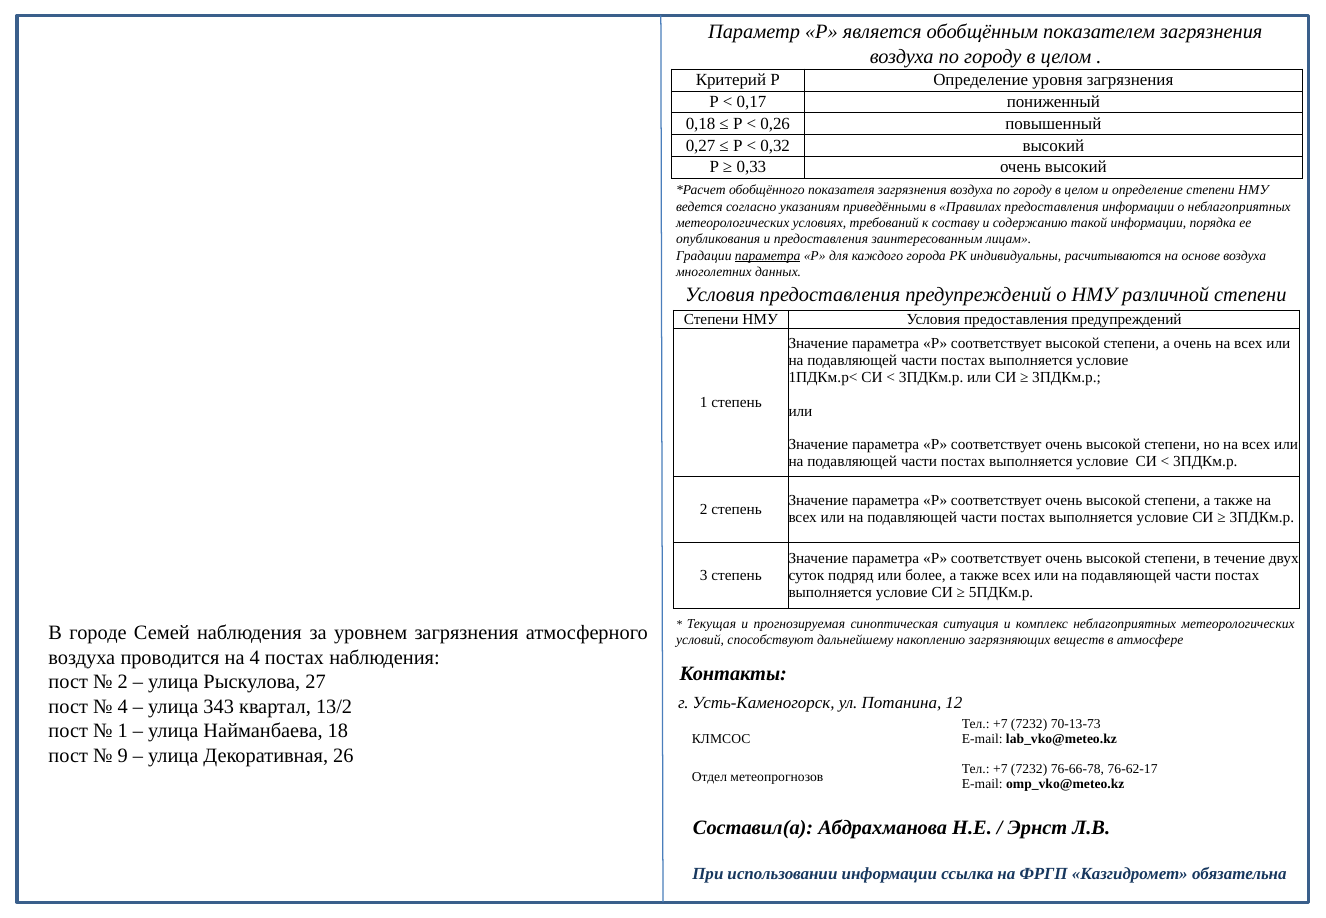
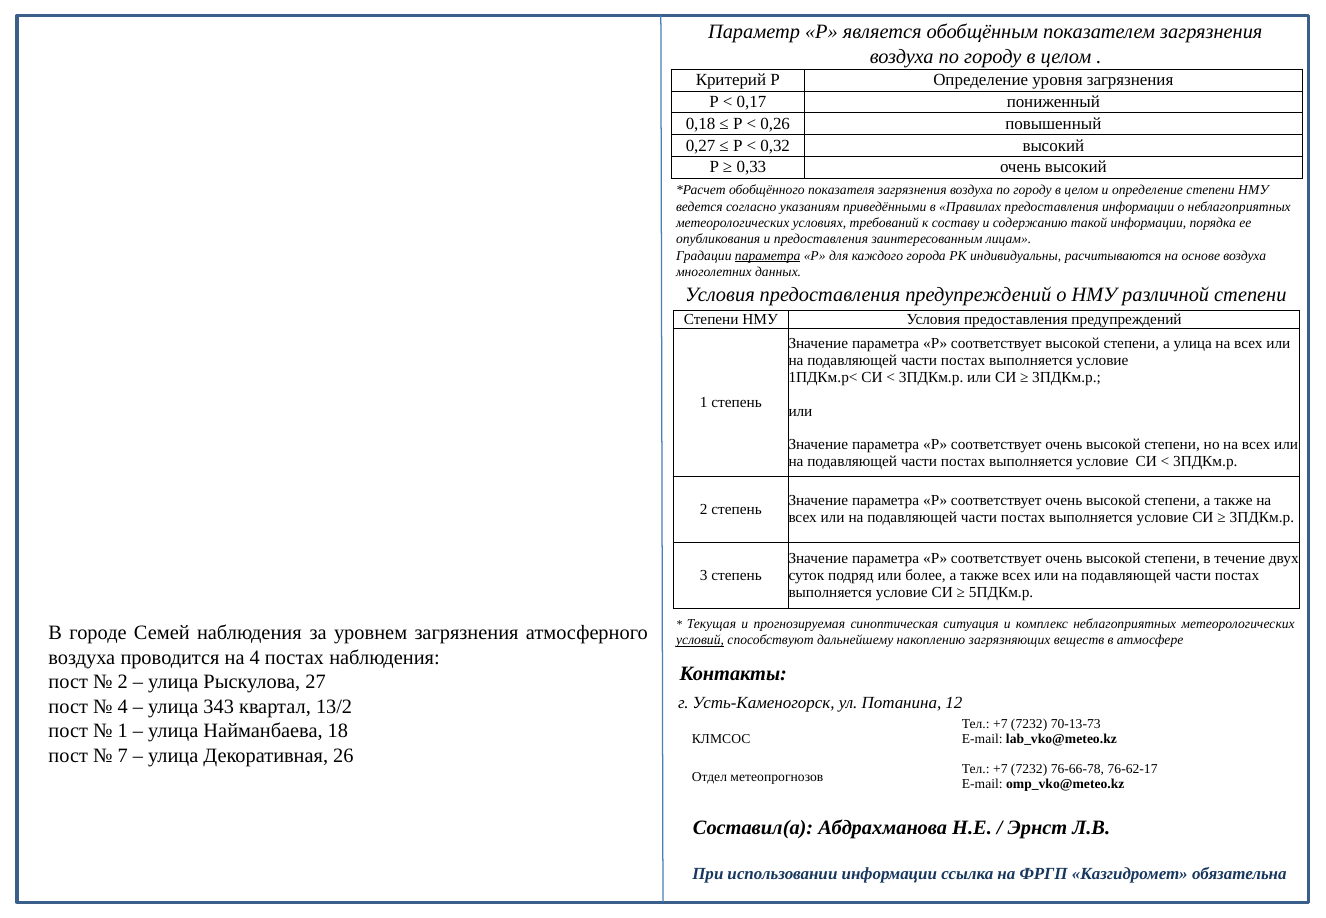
а очень: очень -> улица
условий underline: none -> present
9: 9 -> 7
